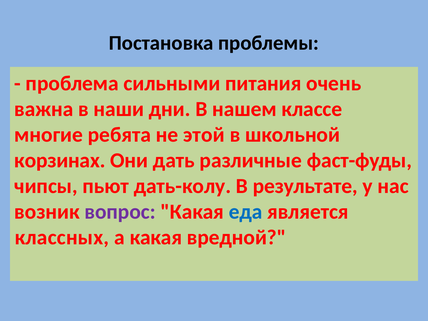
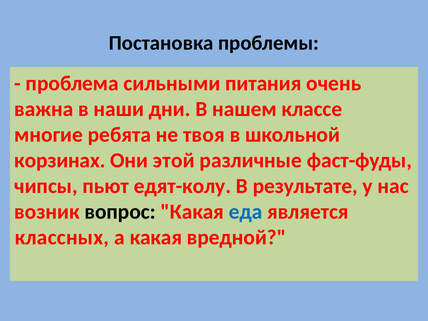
этой: этой -> твоя
дать: дать -> этой
дать-колу: дать-колу -> едят-колу
вопрос colour: purple -> black
